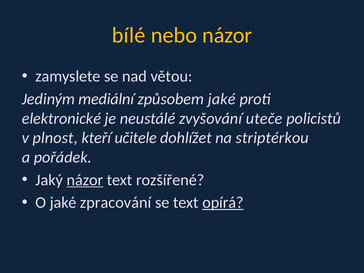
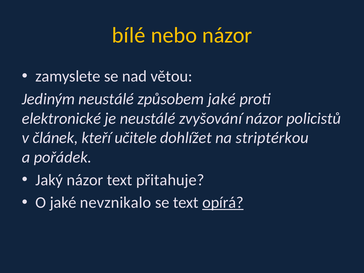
Jediným mediální: mediální -> neustálé
zvyšování uteče: uteče -> názor
plnost: plnost -> článek
názor at (85, 180) underline: present -> none
rozšířené: rozšířené -> přitahuje
zpracování: zpracování -> nevznikalo
